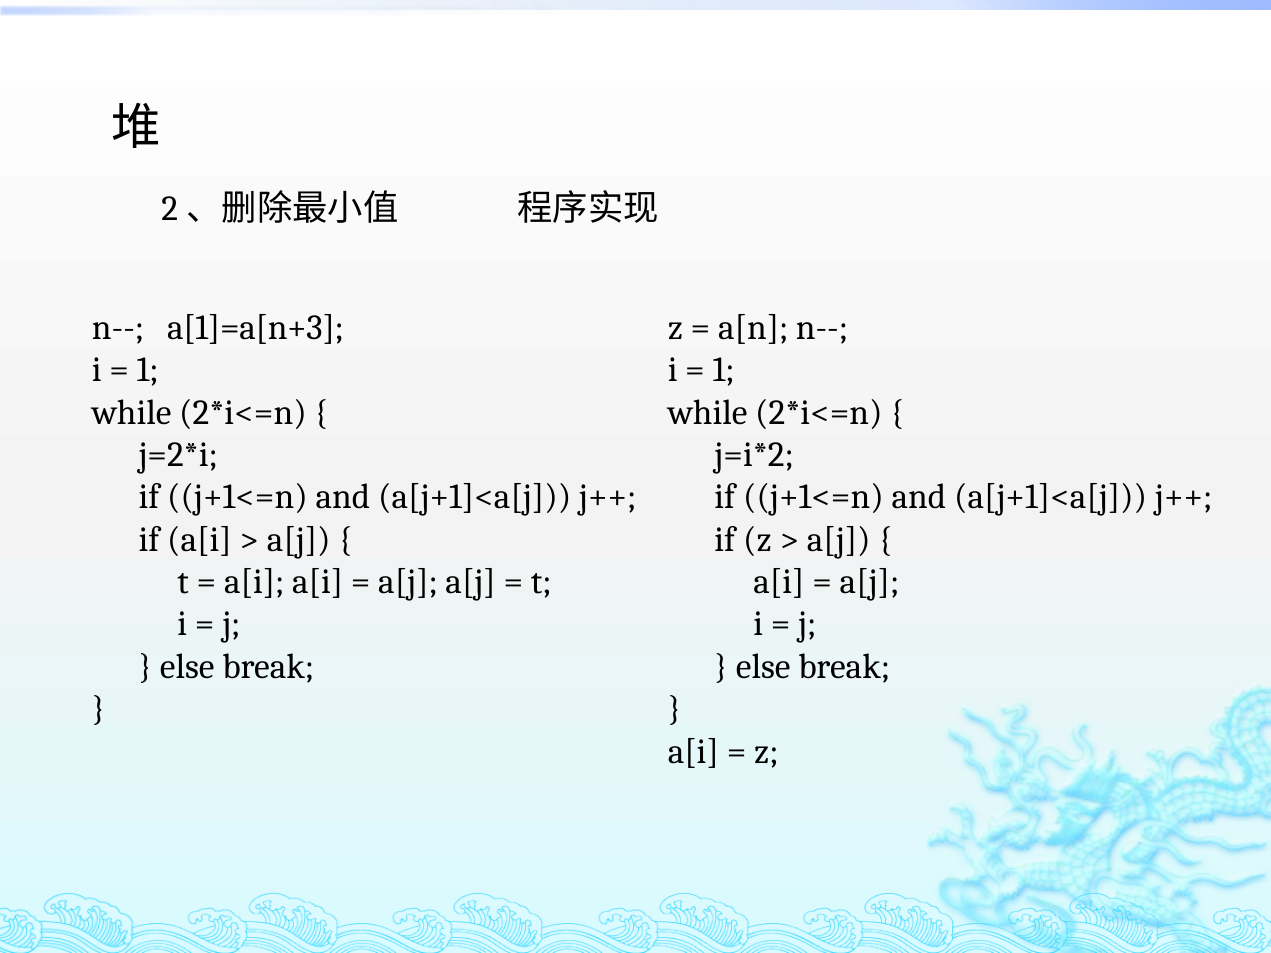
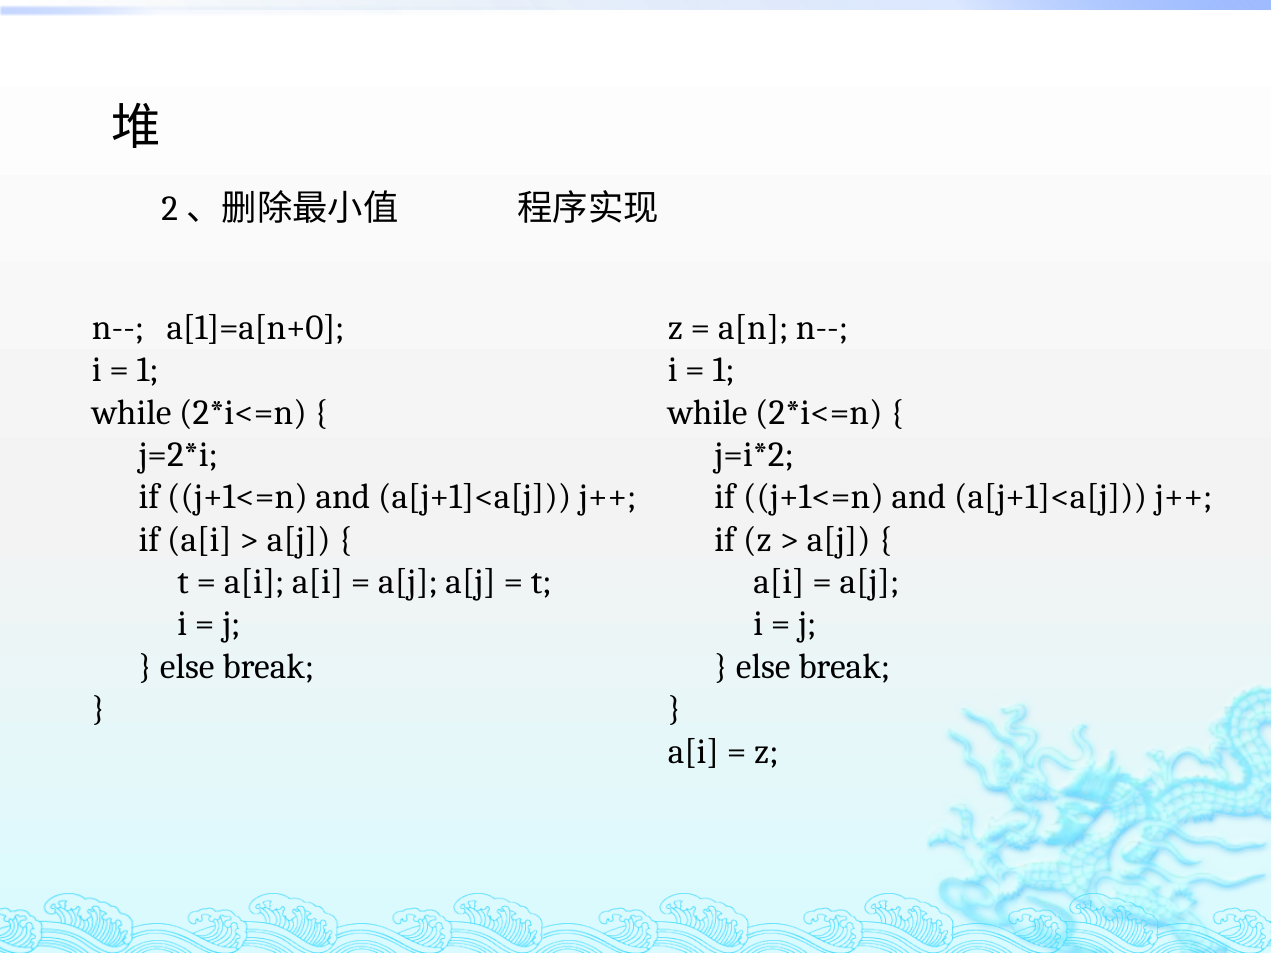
a[1]=a[n+3: a[1]=a[n+3 -> a[1]=a[n+0
